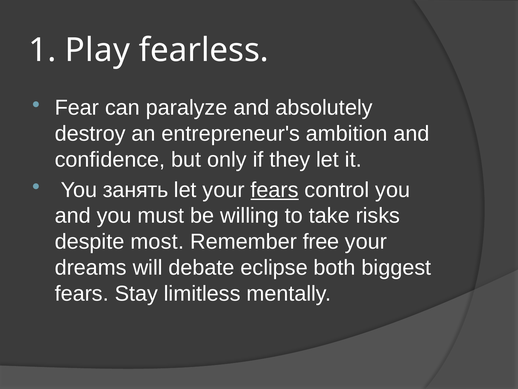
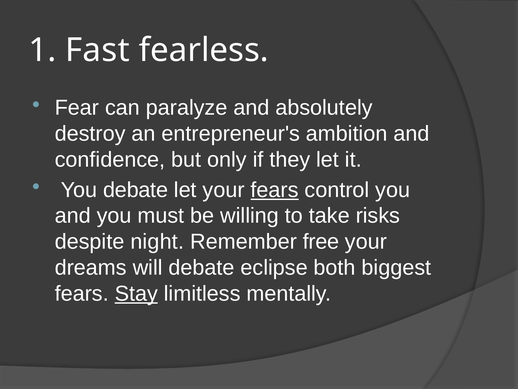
Play: Play -> Fast
You занять: занять -> debate
most: most -> night
Stay underline: none -> present
